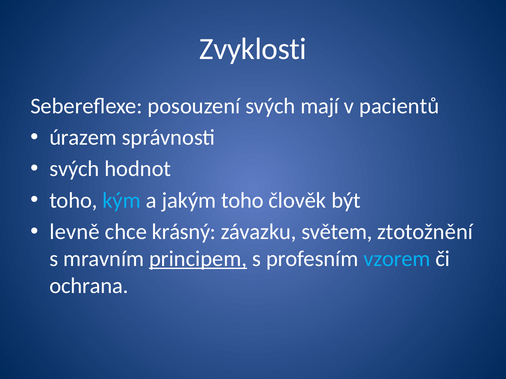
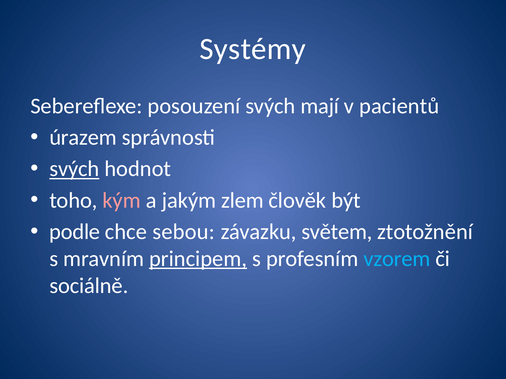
Zvyklosti: Zvyklosti -> Systémy
svých at (74, 169) underline: none -> present
kým colour: light blue -> pink
jakým toho: toho -> zlem
levně: levně -> podle
krásný: krásný -> sebou
ochrana: ochrana -> sociálně
